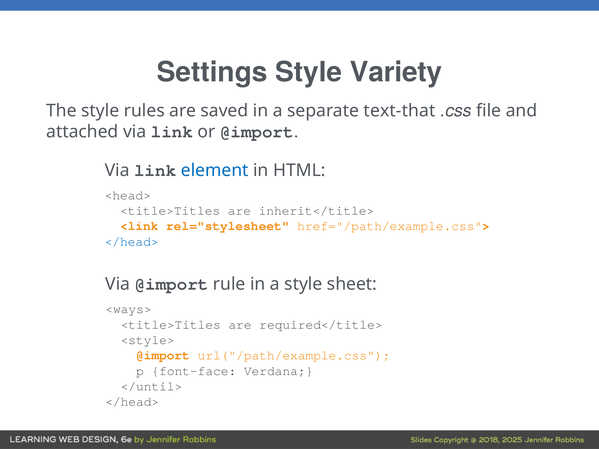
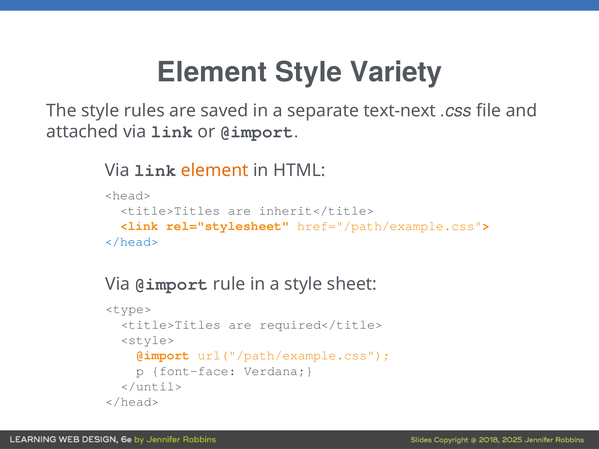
Settings at (212, 72): Settings -> Element
text-that: text-that -> text-next
element at (215, 170) colour: blue -> orange
<ways>: <ways> -> <type>
